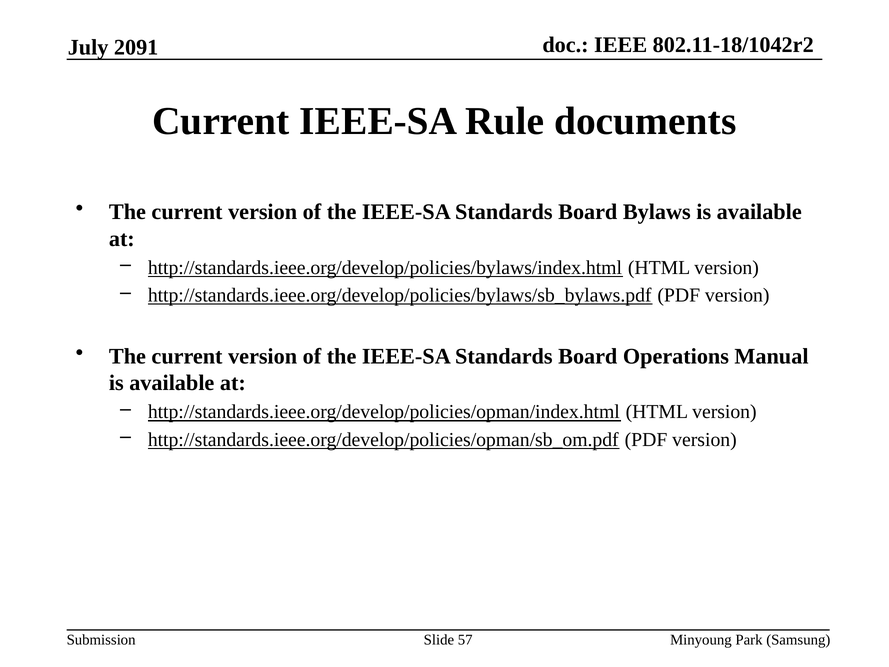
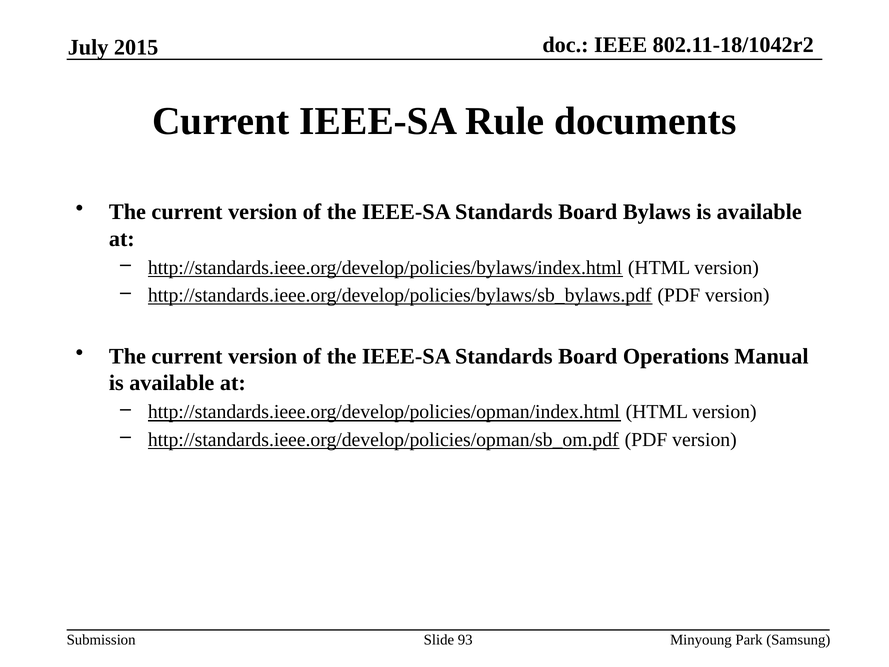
2091: 2091 -> 2015
57: 57 -> 93
